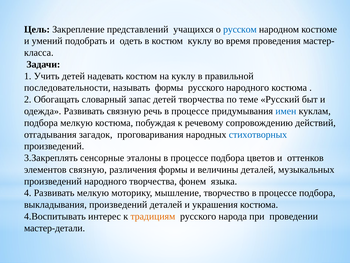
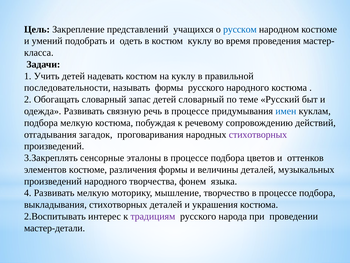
детей творчества: творчества -> словарный
стихотворных at (258, 134) colour: blue -> purple
элементов связную: связную -> костюме
выкладывания произведений: произведений -> стихотворных
4.Воспитывать: 4.Воспитывать -> 2.Воспитывать
традициям colour: orange -> purple
